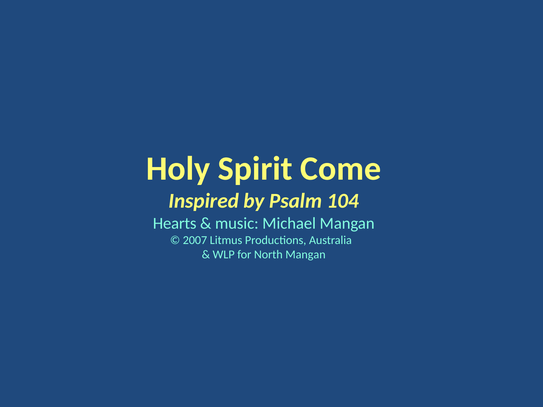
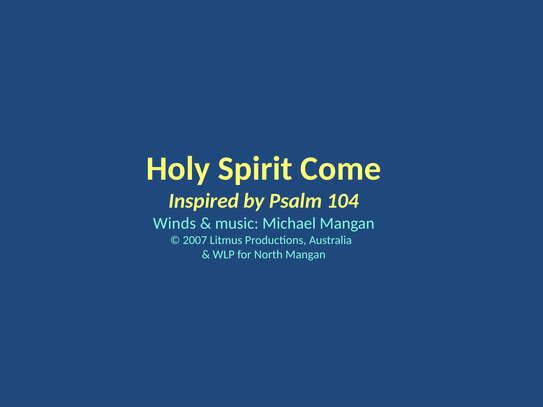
Hearts: Hearts -> Winds
